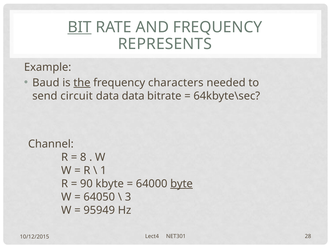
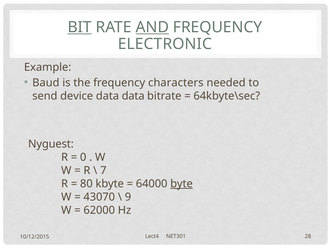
AND underline: none -> present
REPRESENTS: REPRESENTS -> ELECTRONIC
the underline: present -> none
circuit: circuit -> device
Channel: Channel -> Nyguest
8: 8 -> 0
1: 1 -> 7
90: 90 -> 80
64050: 64050 -> 43070
3: 3 -> 9
95949: 95949 -> 62000
